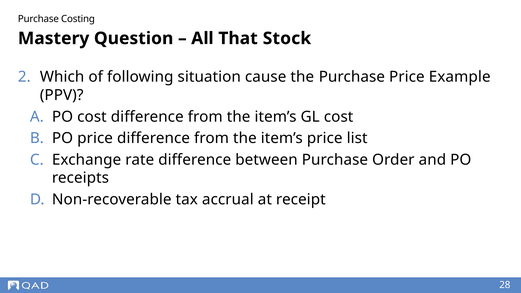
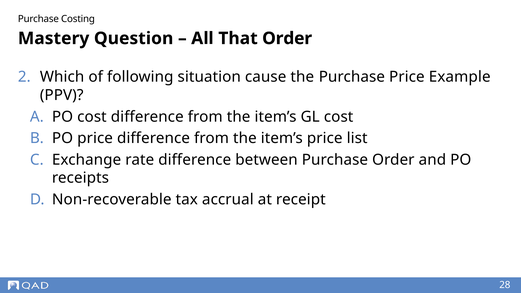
That Stock: Stock -> Order
